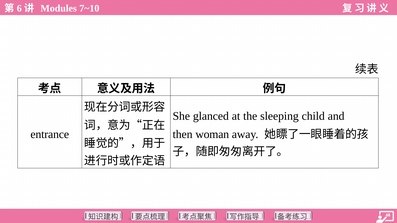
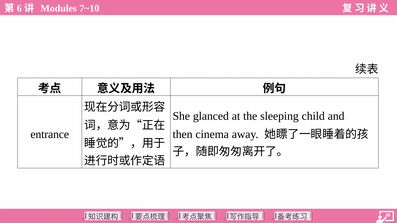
woman: woman -> cinema
